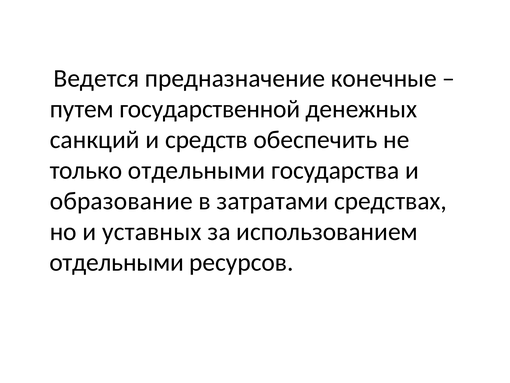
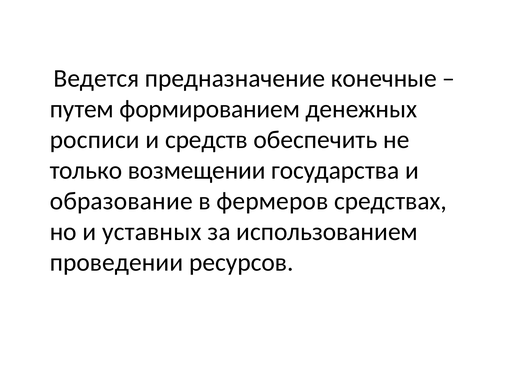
государственной: государственной -> формированием
санкций: санкций -> росписи
только отдельными: отдельными -> возмещении
затратами: затратами -> фермеров
отдельными at (117, 262): отдельными -> проведении
